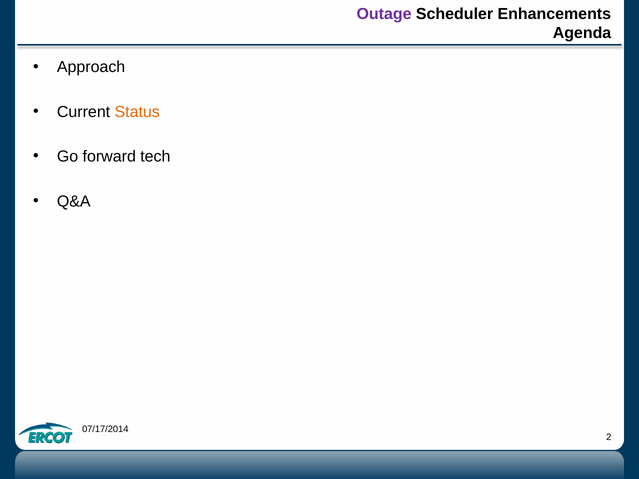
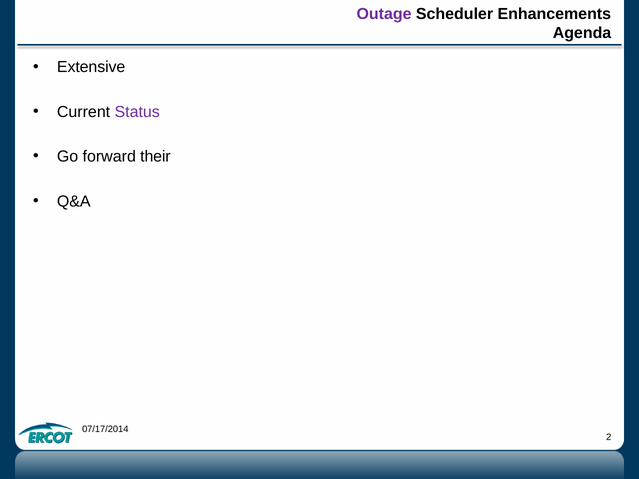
Approach: Approach -> Extensive
Status colour: orange -> purple
tech: tech -> their
